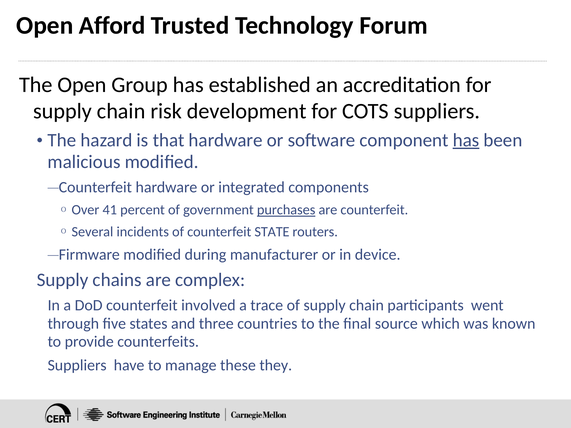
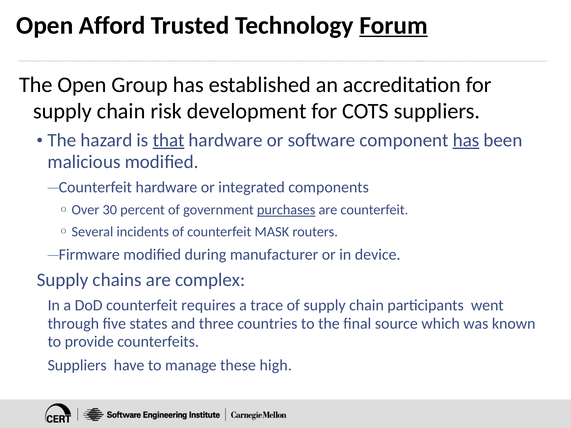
Forum underline: none -> present
that underline: none -> present
41: 41 -> 30
STATE: STATE -> MASK
involved: involved -> requires
they: they -> high
